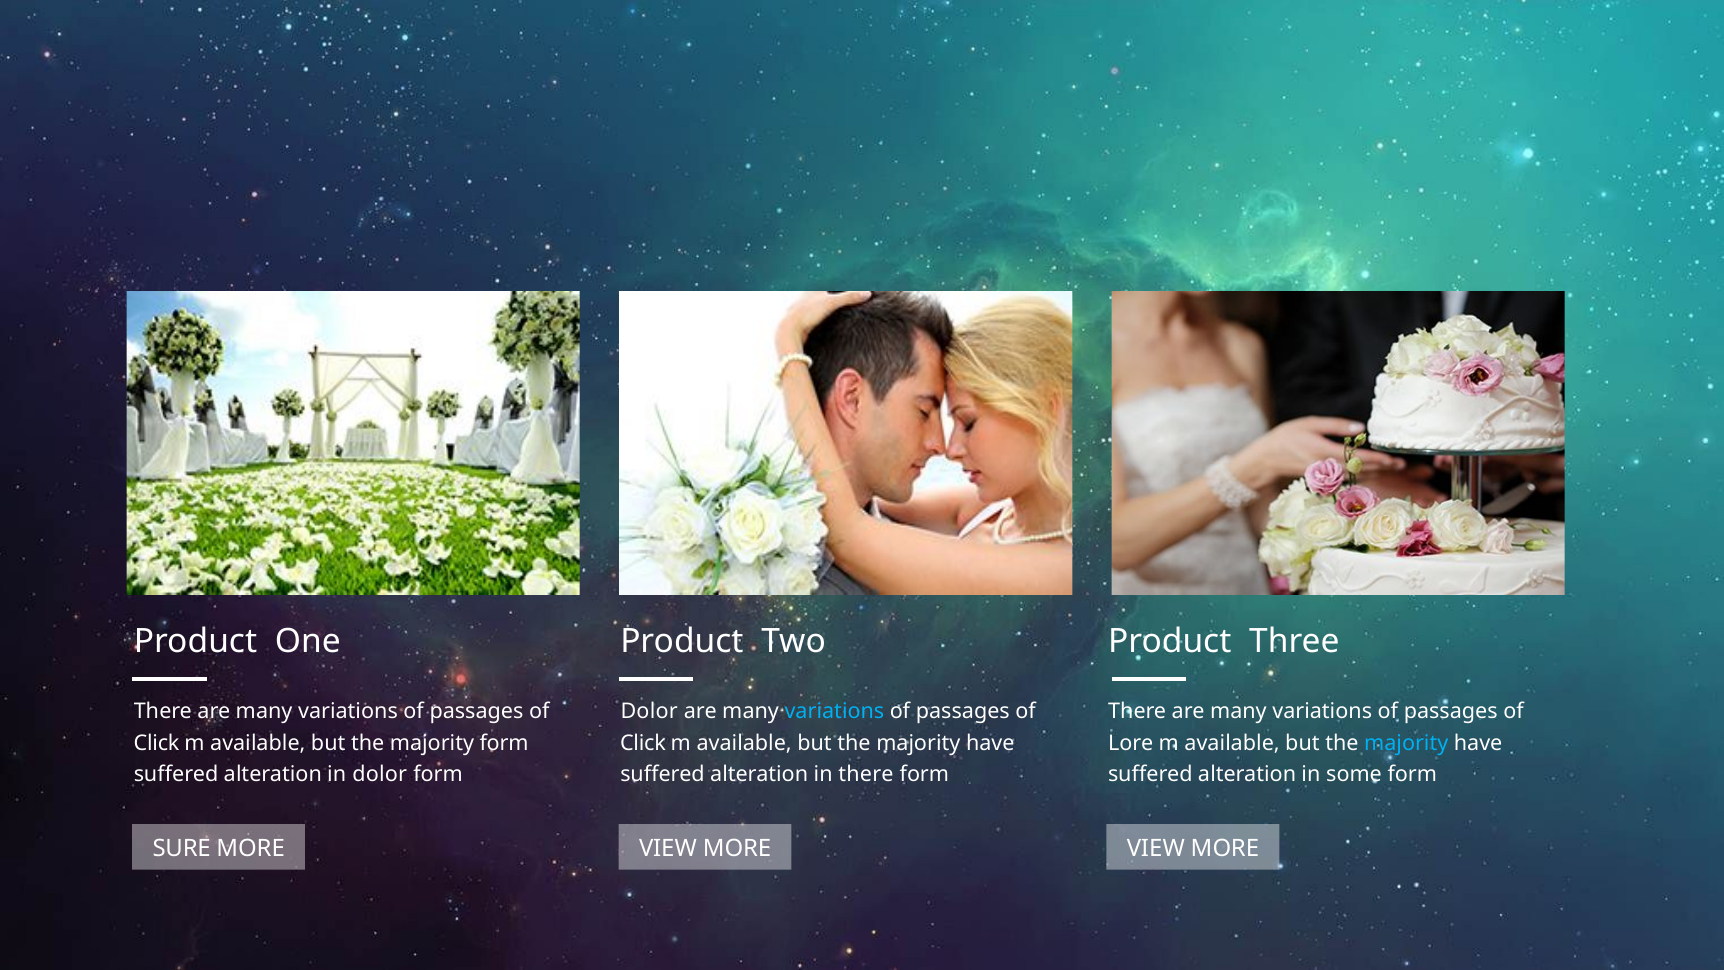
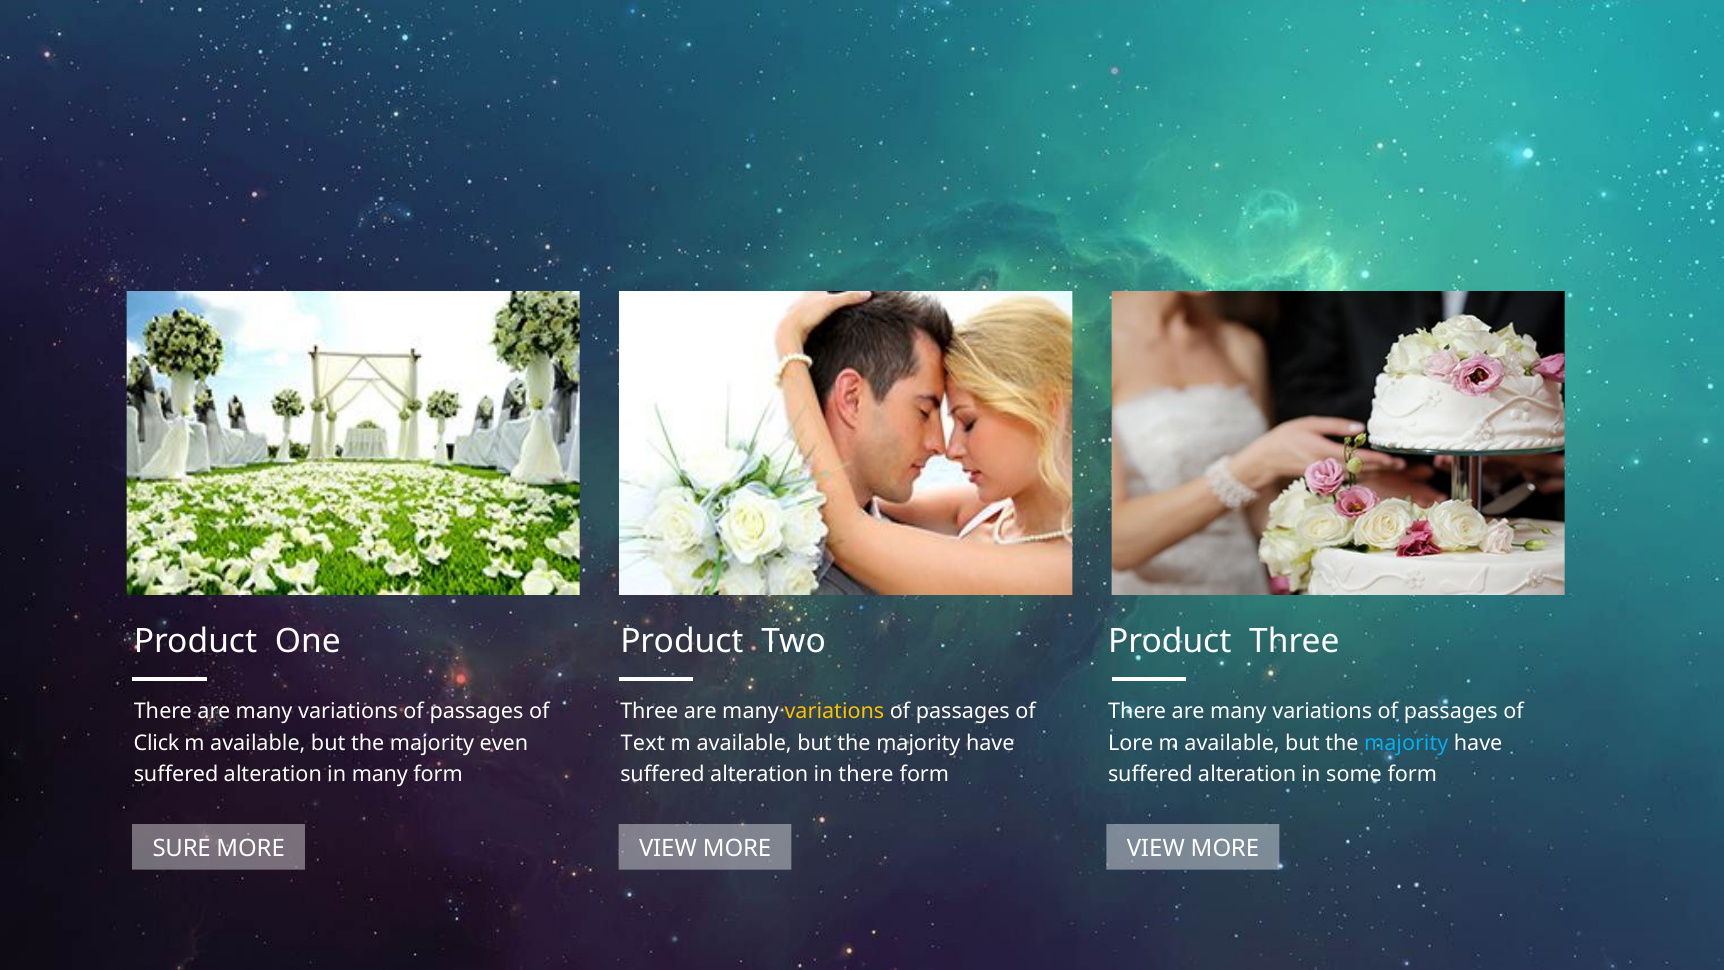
Dolor at (649, 712): Dolor -> Three
variations at (834, 712) colour: light blue -> yellow
majority form: form -> even
Click at (643, 743): Click -> Text
in dolor: dolor -> many
